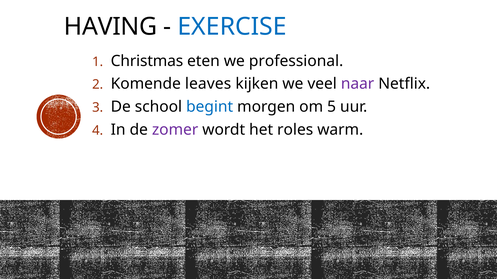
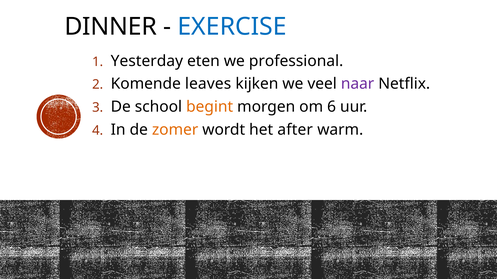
HAVING: HAVING -> DINNER
Christmas: Christmas -> Yesterday
begint colour: blue -> orange
5: 5 -> 6
zomer colour: purple -> orange
roles: roles -> after
